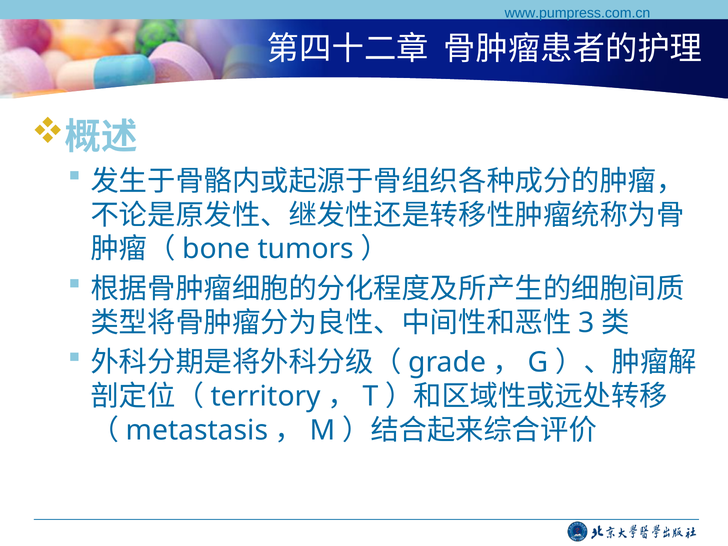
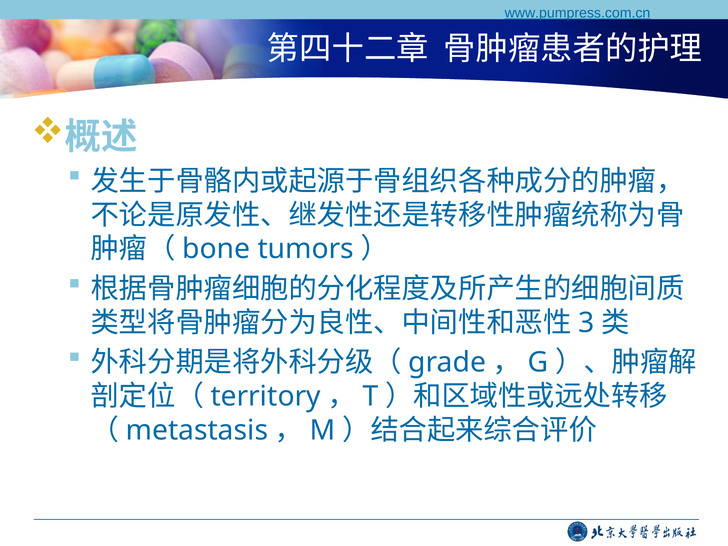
www.pumpress.com.cn underline: none -> present
